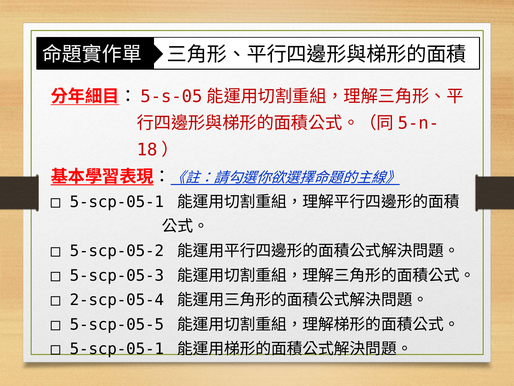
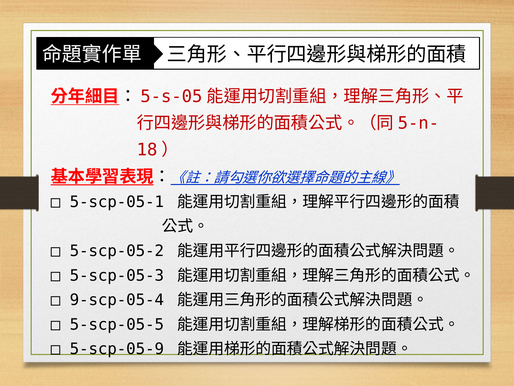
2-scp-05-4: 2-scp-05-4 -> 9-scp-05-4
5-scp-05-1 at (117, 349): 5-scp-05-1 -> 5-scp-05-9
